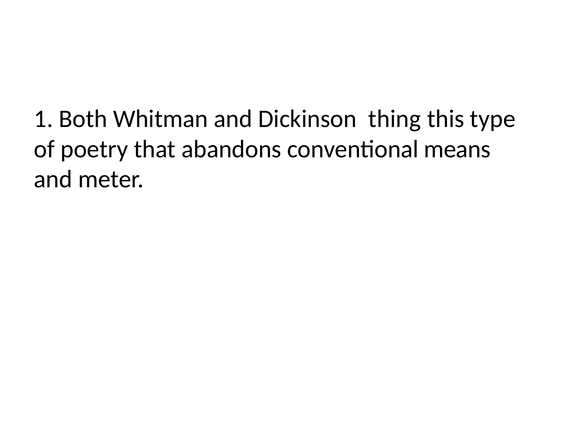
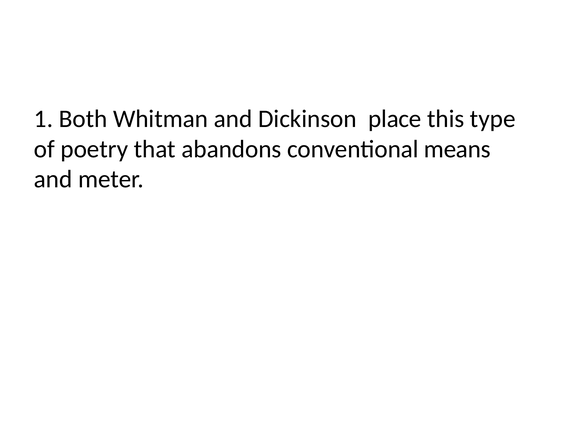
thing: thing -> place
